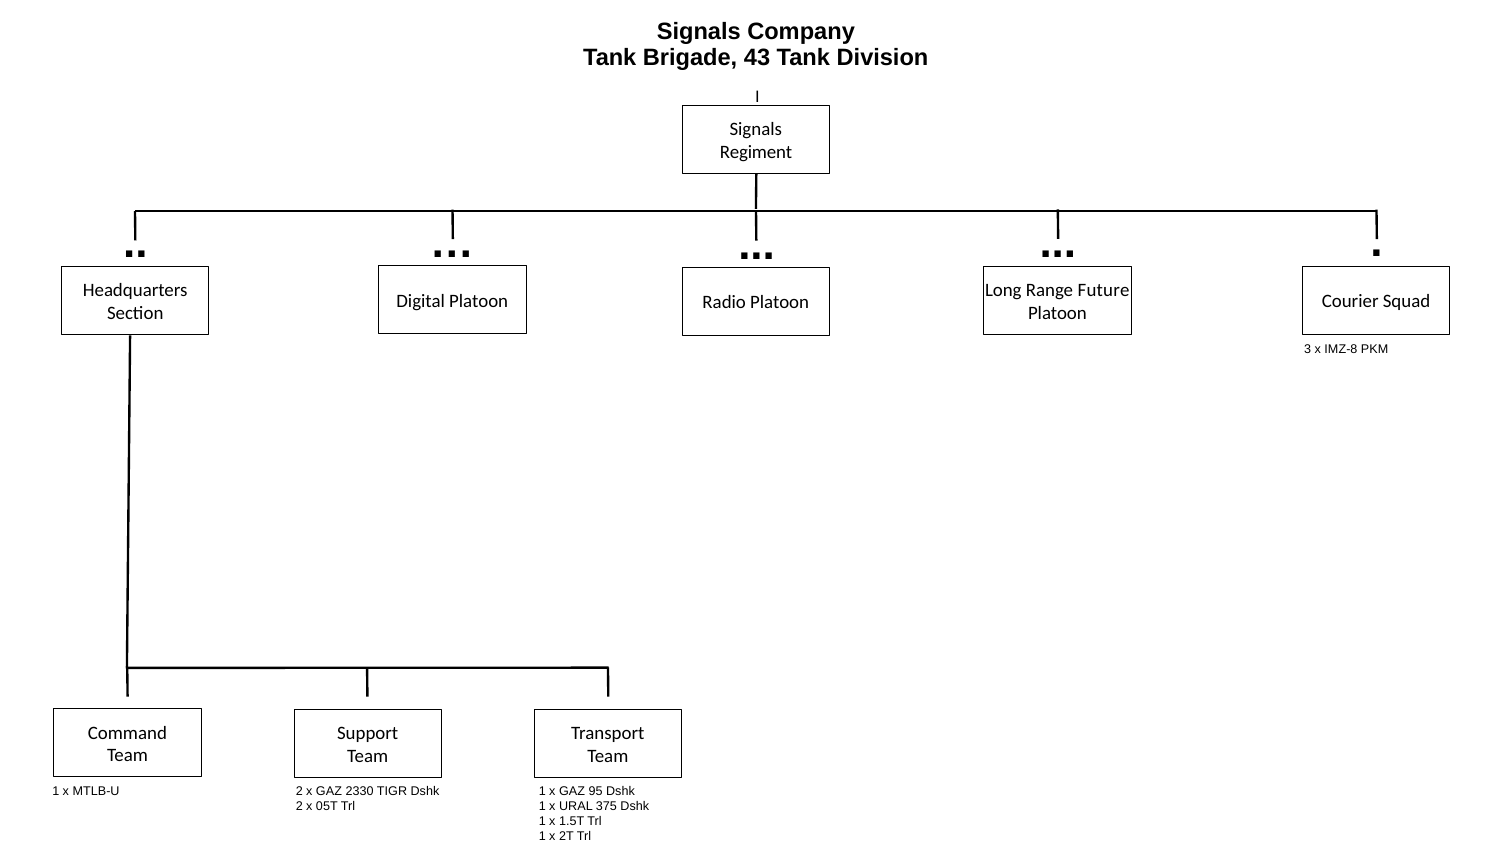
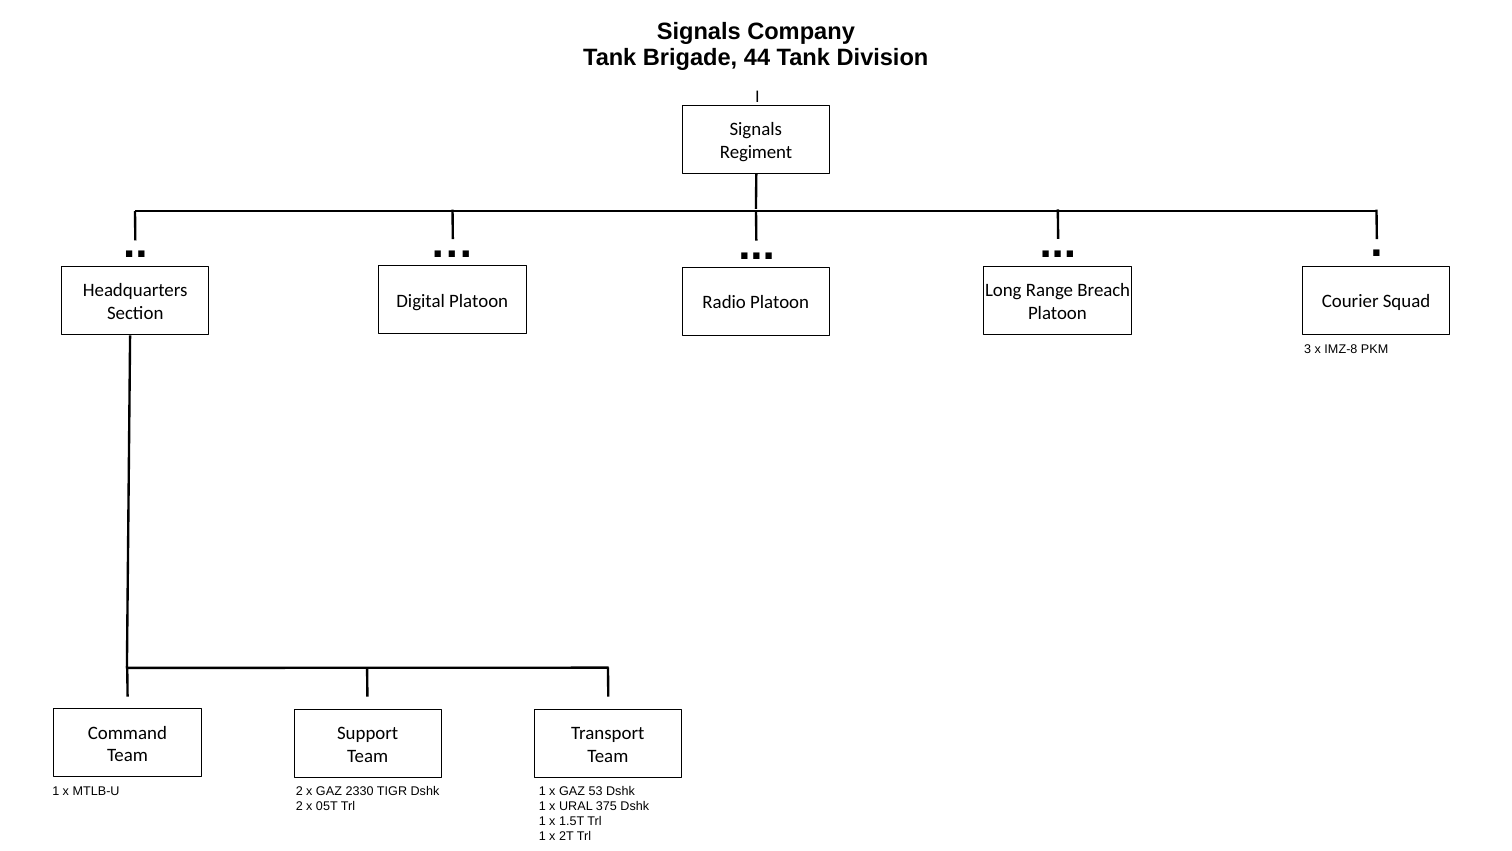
43: 43 -> 44
Future: Future -> Breach
95: 95 -> 53
